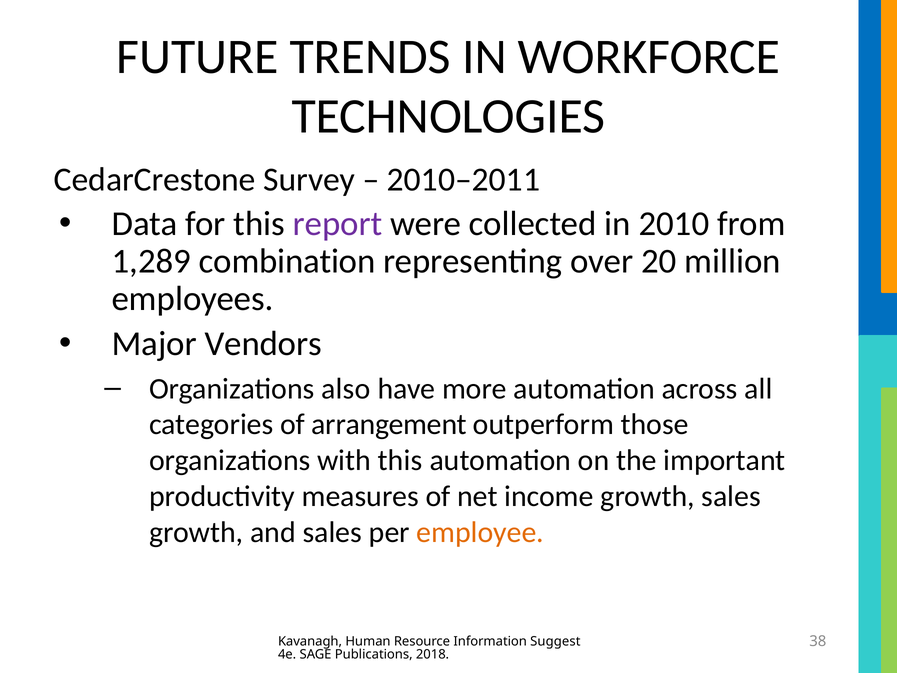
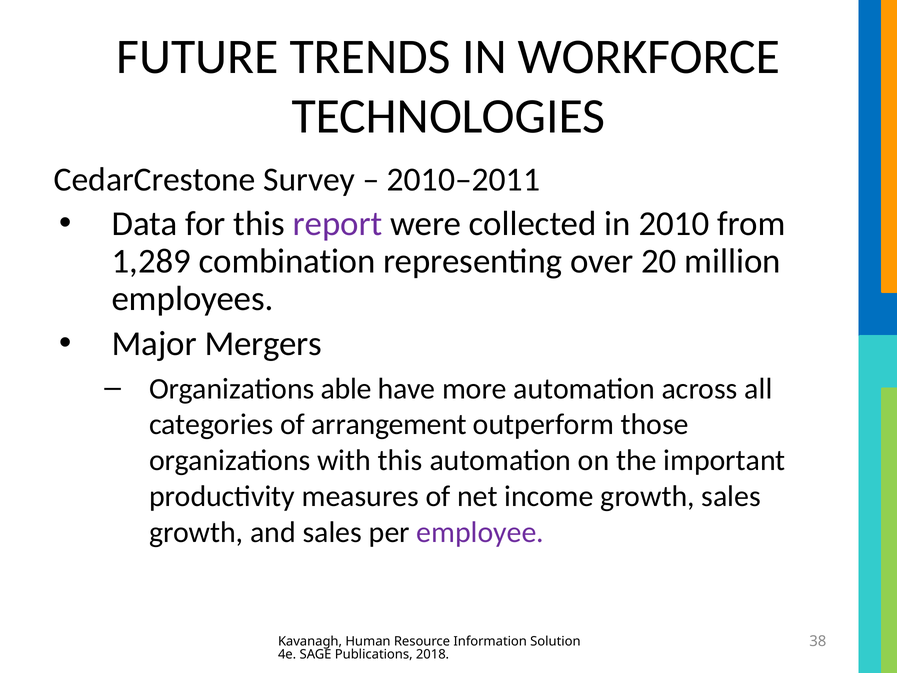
Vendors: Vendors -> Mergers
also: also -> able
employee colour: orange -> purple
Suggest: Suggest -> Solution
